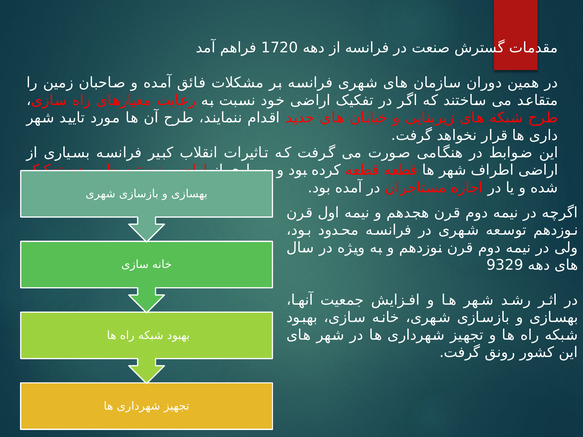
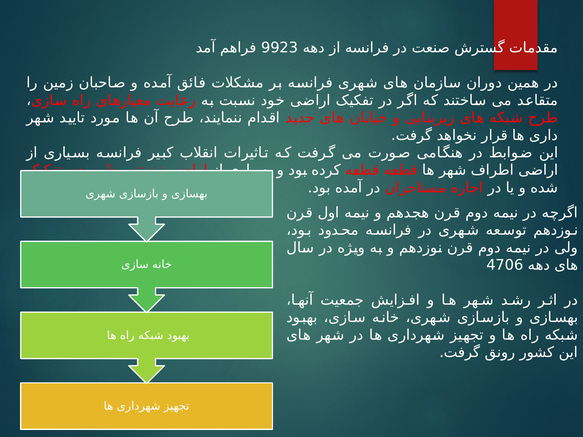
1720: 1720 -> 9923
9329: 9329 -> 4706
